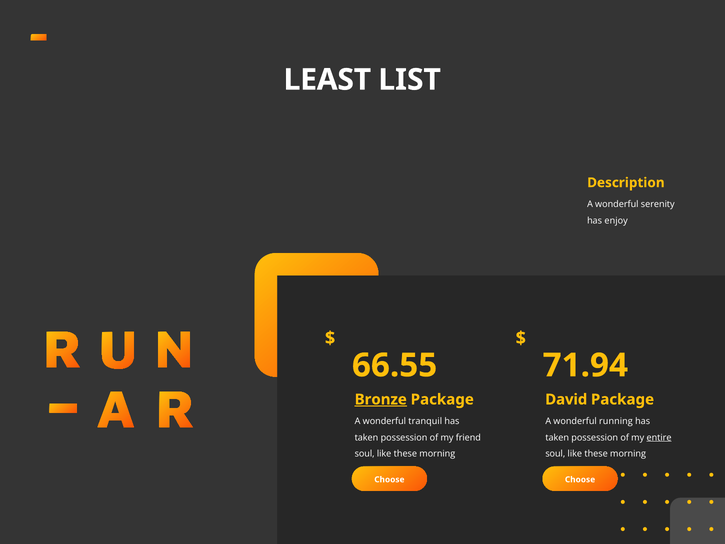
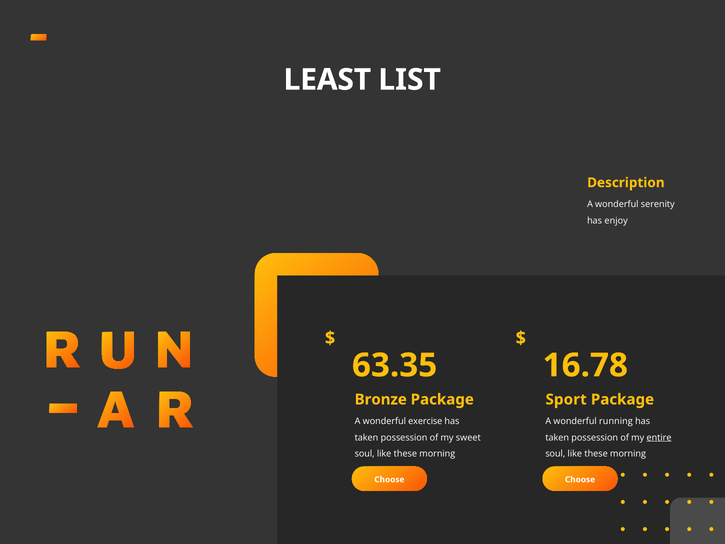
66.55: 66.55 -> 63.35
71.94: 71.94 -> 16.78
Bronze underline: present -> none
David: David -> Sport
tranquil: tranquil -> exercise
friend: friend -> sweet
